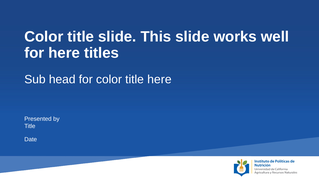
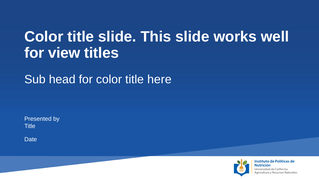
for here: here -> view
